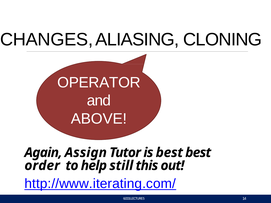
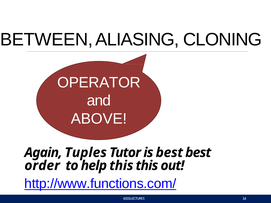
CHANGES: CHANGES -> BETWEEN
Assign: Assign -> Tuples
help still: still -> this
http://www.iterating.com/: http://www.iterating.com/ -> http://www.functions.com/
